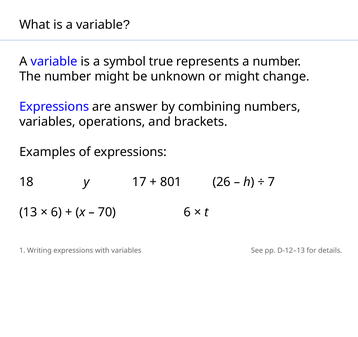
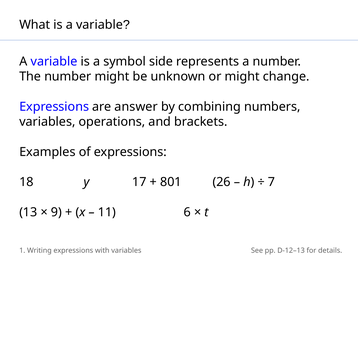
true: true -> side
6 at (56, 212): 6 -> 9
70: 70 -> 11
